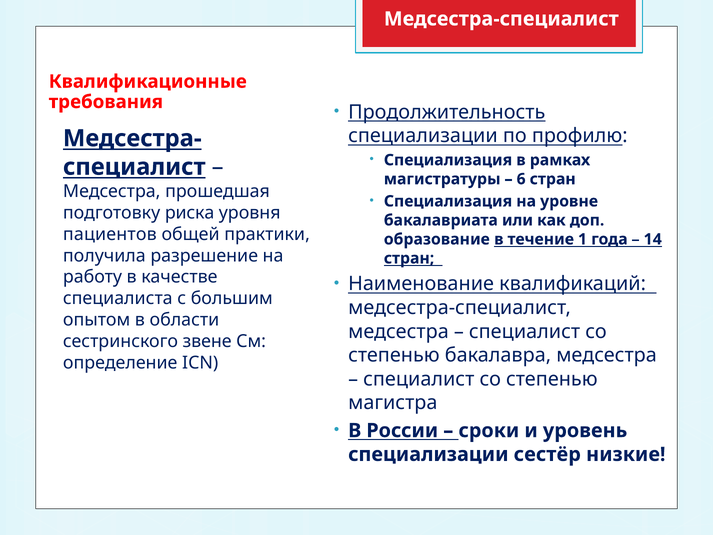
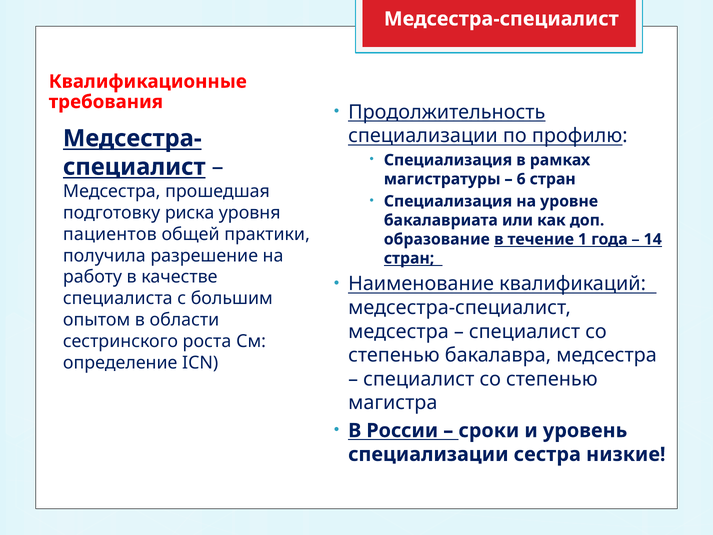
звене: звене -> роста
сестёр: сестёр -> сестра
